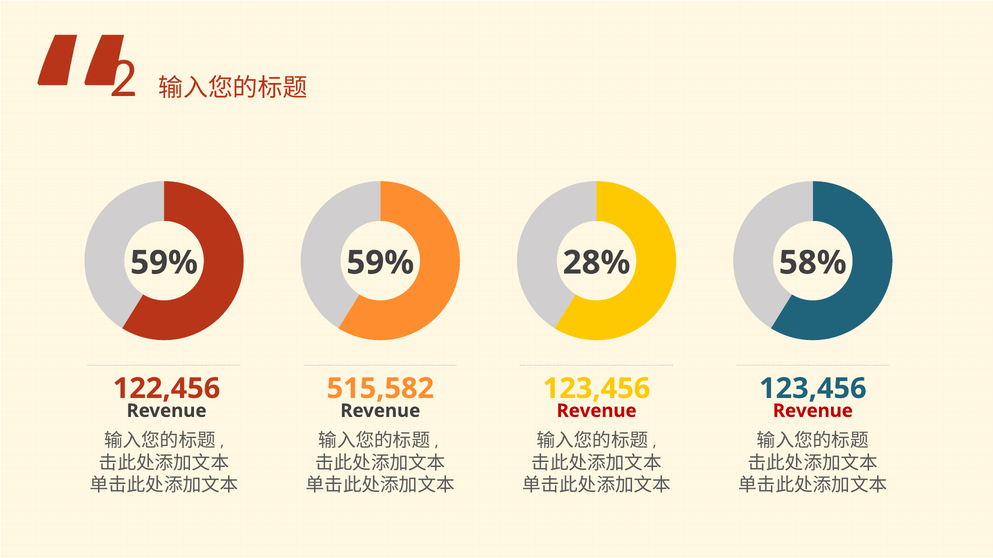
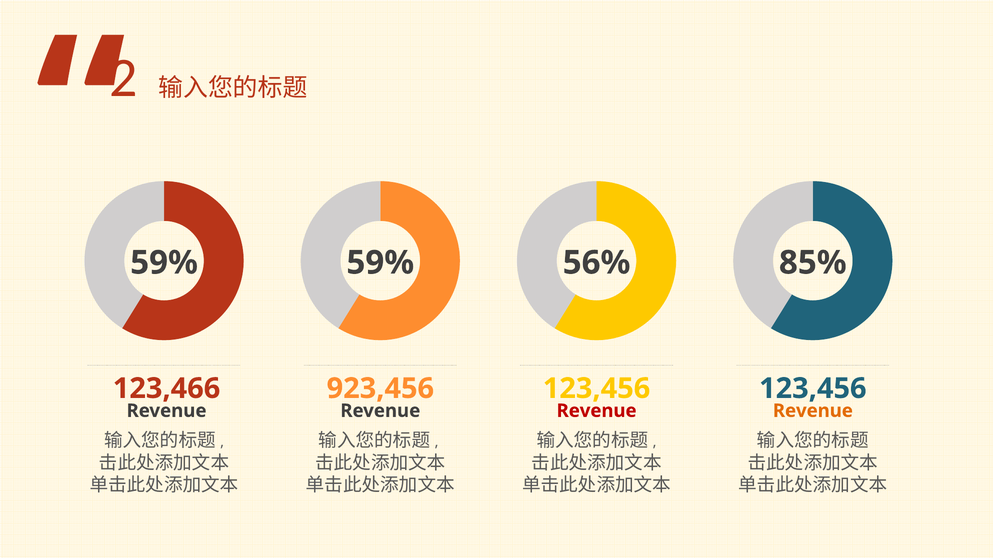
28%: 28% -> 56%
58%: 58% -> 85%
122,456: 122,456 -> 123,466
515,582: 515,582 -> 923,456
Revenue at (813, 411) colour: red -> orange
